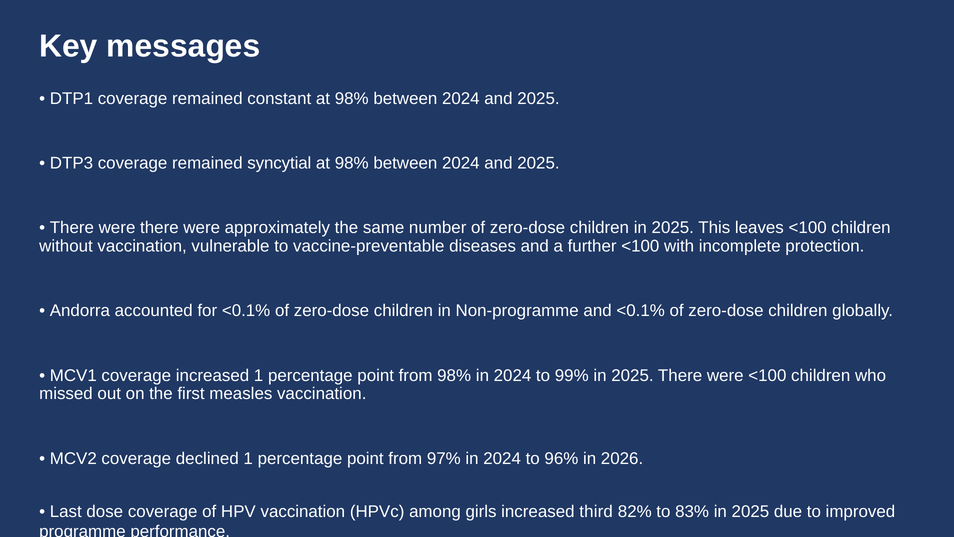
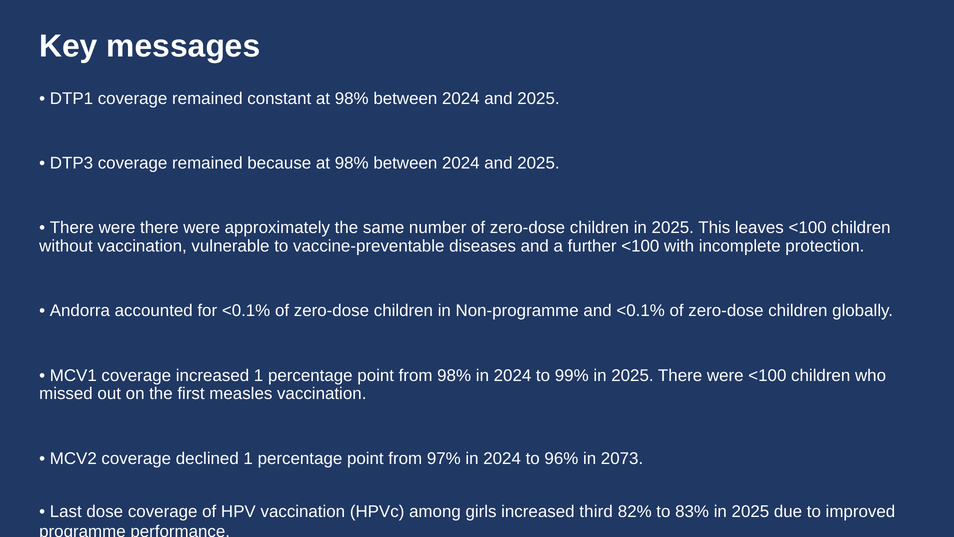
syncytial: syncytial -> because
2026: 2026 -> 2073
